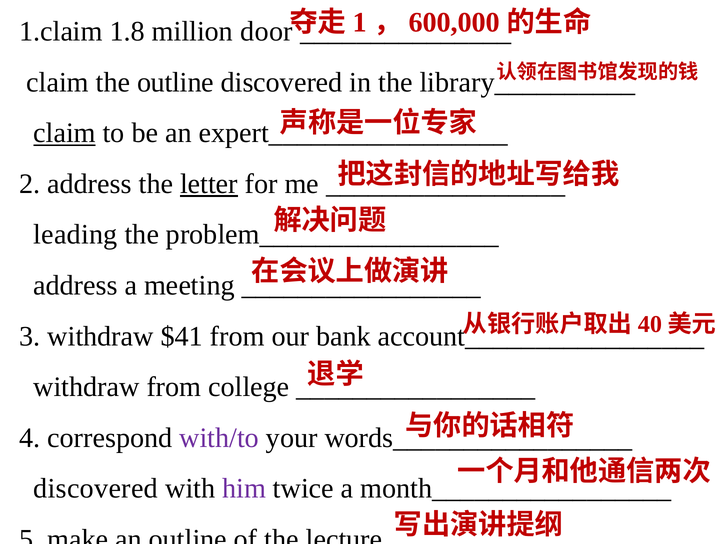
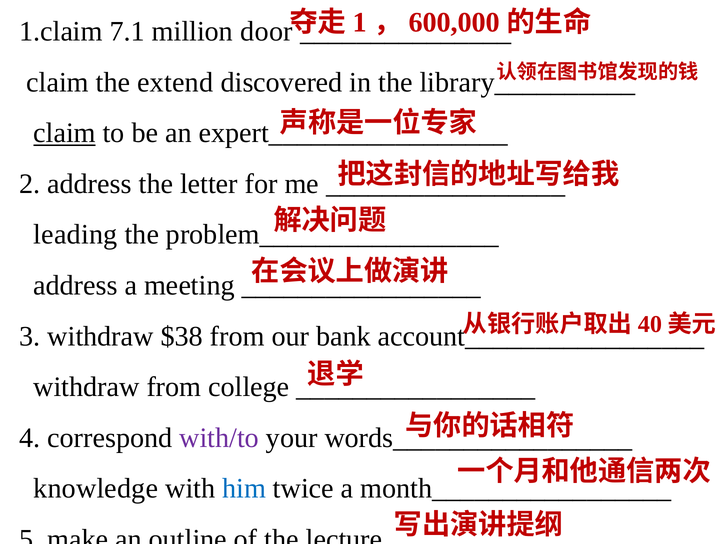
1.8: 1.8 -> 7.1
the outline: outline -> extend
letter underline: present -> none
$41: $41 -> $38
discovered at (96, 488): discovered -> knowledge
him colour: purple -> blue
